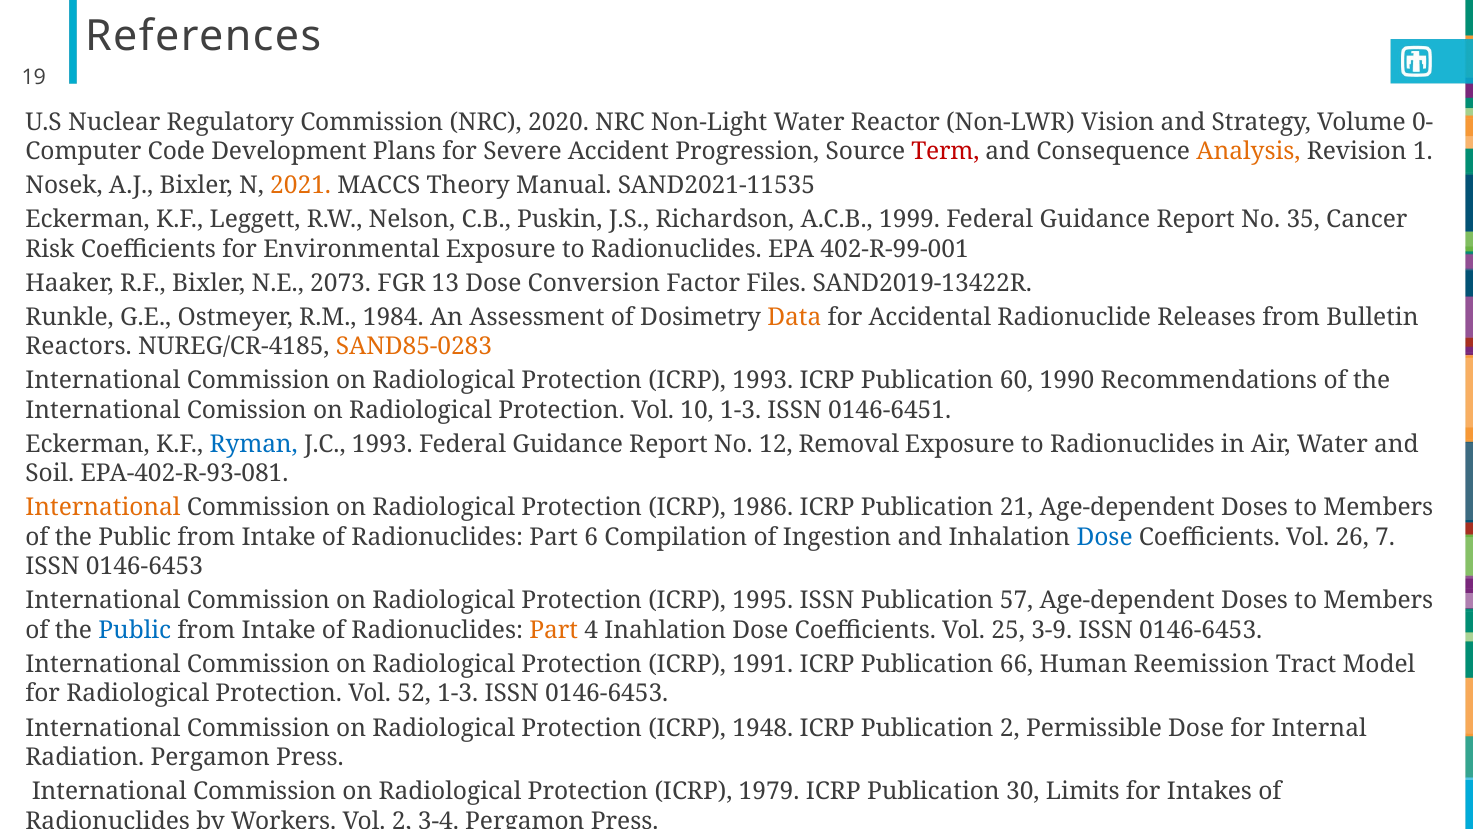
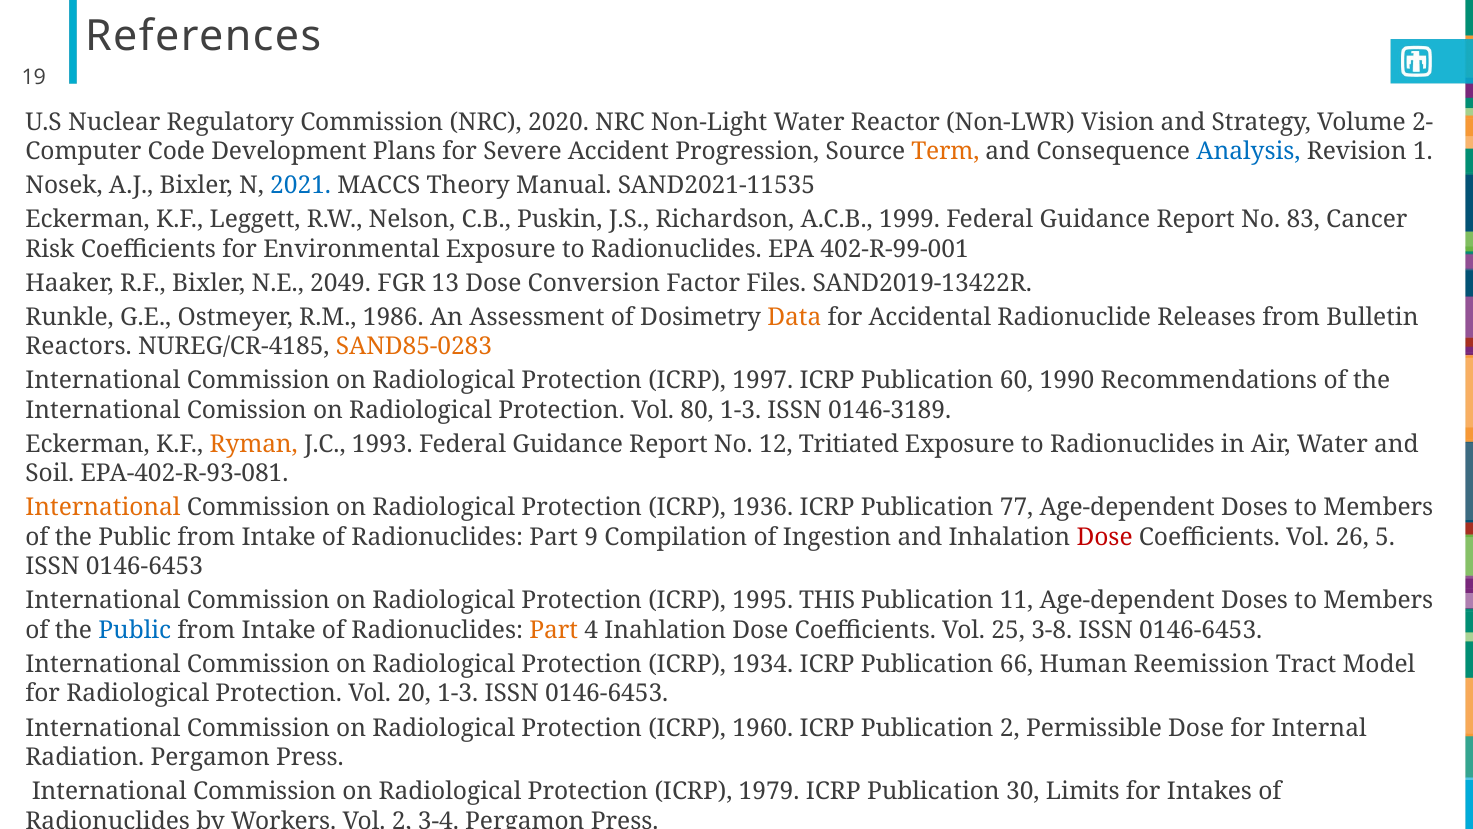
0-: 0- -> 2-
Term colour: red -> orange
Analysis colour: orange -> blue
2021 colour: orange -> blue
35: 35 -> 83
2073: 2073 -> 2049
1984: 1984 -> 1986
ICRP 1993: 1993 -> 1997
10: 10 -> 80
0146-6451: 0146-6451 -> 0146-3189
Ryman colour: blue -> orange
Removal: Removal -> Tritiated
1986: 1986 -> 1936
21: 21 -> 77
6: 6 -> 9
Dose at (1105, 537) colour: blue -> red
7: 7 -> 5
1995 ISSN: ISSN -> THIS
57: 57 -> 11
3-9: 3-9 -> 3-8
1991: 1991 -> 1934
52: 52 -> 20
1948: 1948 -> 1960
